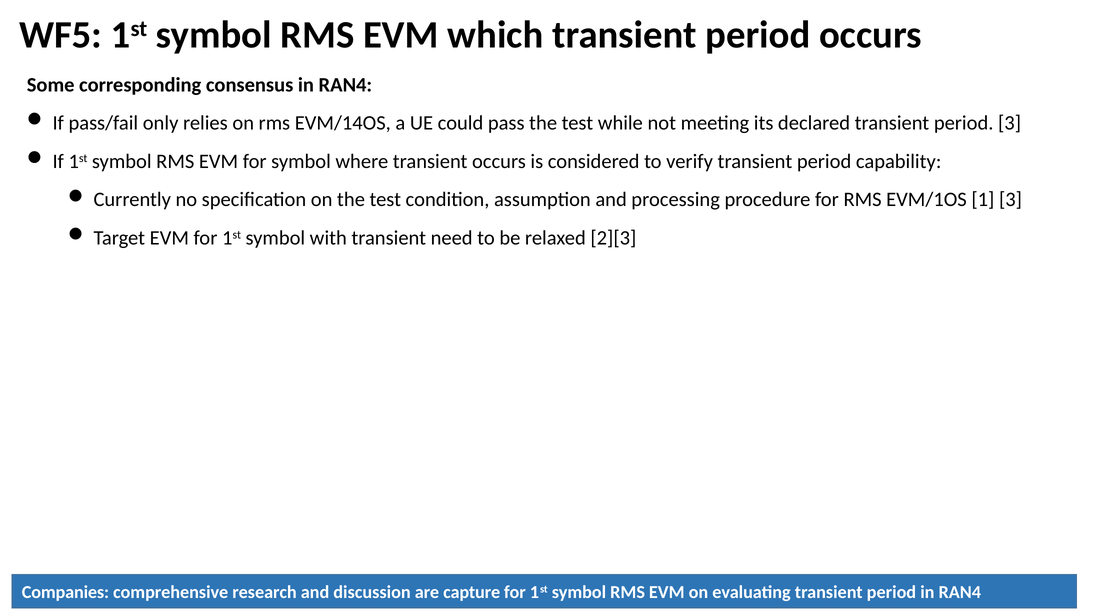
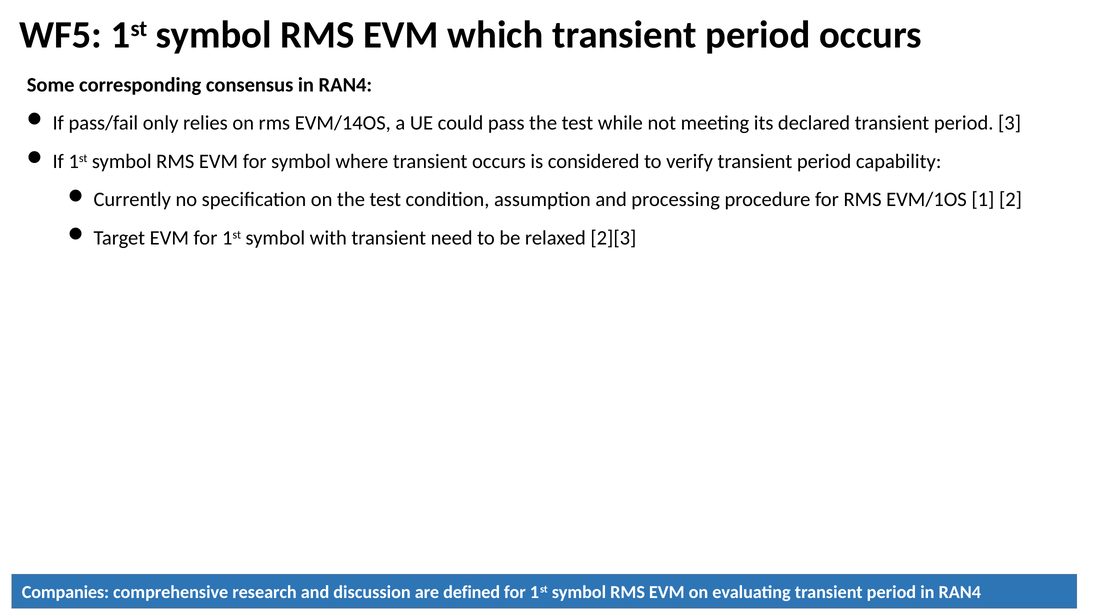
1 3: 3 -> 2
capture: capture -> defined
